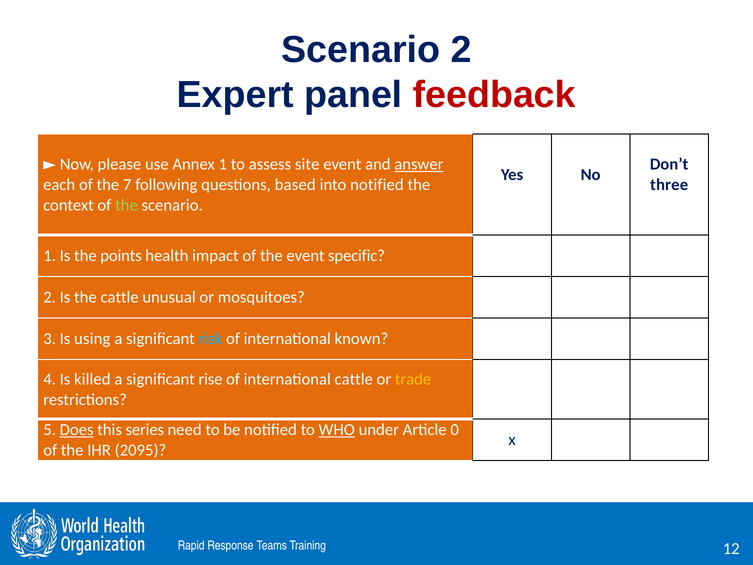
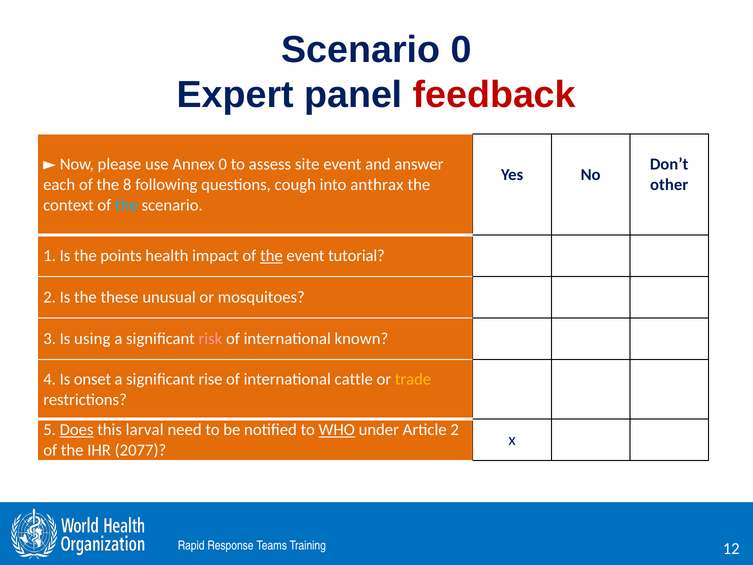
Scenario 2: 2 -> 0
Annex 1: 1 -> 0
answer underline: present -> none
7: 7 -> 8
based: based -> cough
into notified: notified -> anthrax
three: three -> other
the at (126, 205) colour: light green -> light blue
the at (271, 256) underline: none -> present
specific: specific -> tutorial
the cattle: cattle -> these
risk colour: light blue -> pink
killed: killed -> onset
series: series -> larval
Article 0: 0 -> 2
2095: 2095 -> 2077
